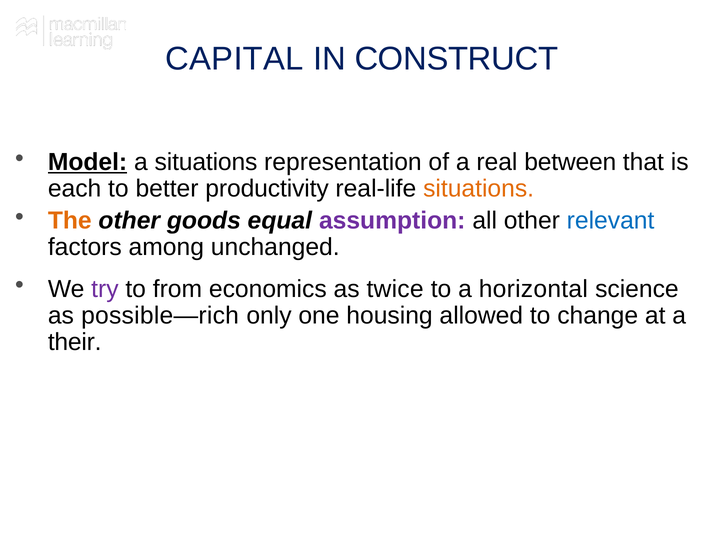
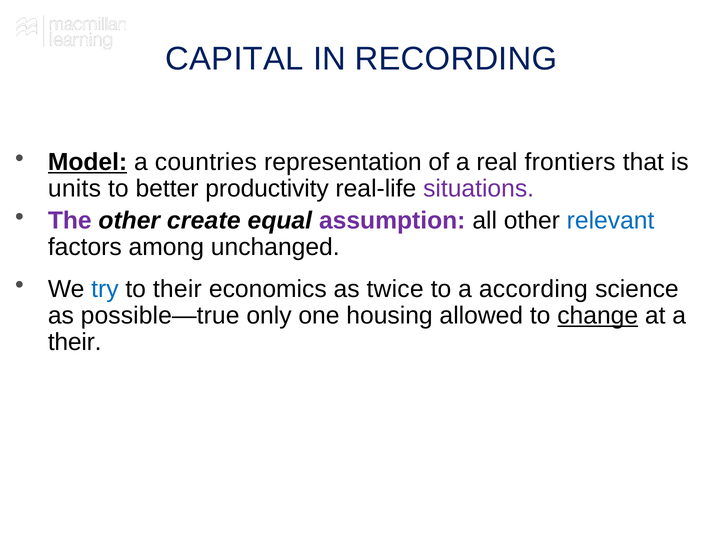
CONSTRUCT: CONSTRUCT -> RECORDING
a situations: situations -> countries
between: between -> frontiers
each: each -> units
situations at (479, 189) colour: orange -> purple
The colour: orange -> purple
goods: goods -> create
try colour: purple -> blue
to from: from -> their
horizontal: horizontal -> according
possible—rich: possible—rich -> possible—true
change underline: none -> present
